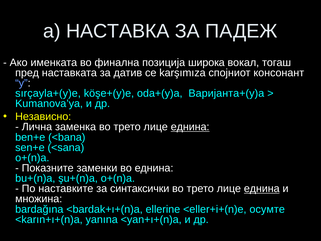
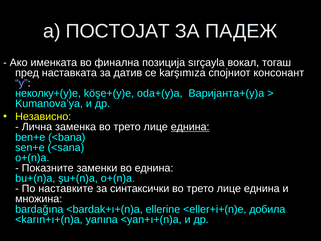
НАСТАВКА: НАСТАВКА -> ПОСТОЈАТ
широка: широка -> sırçayla
sırçayla+(y)e: sırçayla+(y)e -> неколку+(y)e
еднина at (262, 188) underline: present -> none
осумте: осумте -> добила
